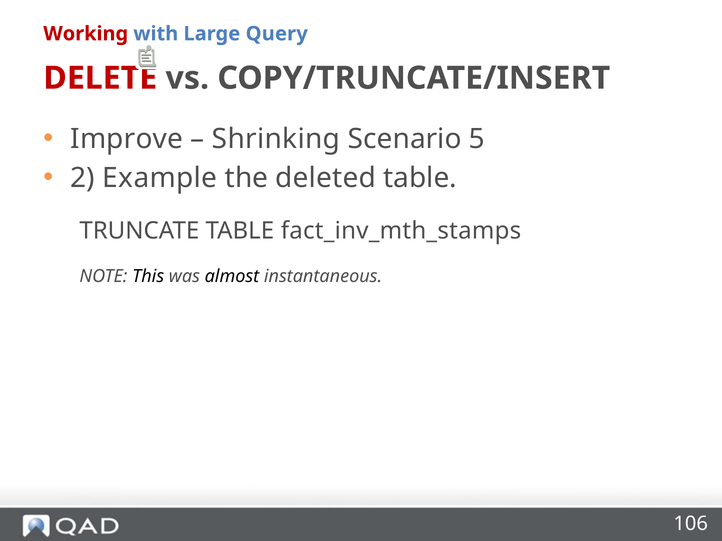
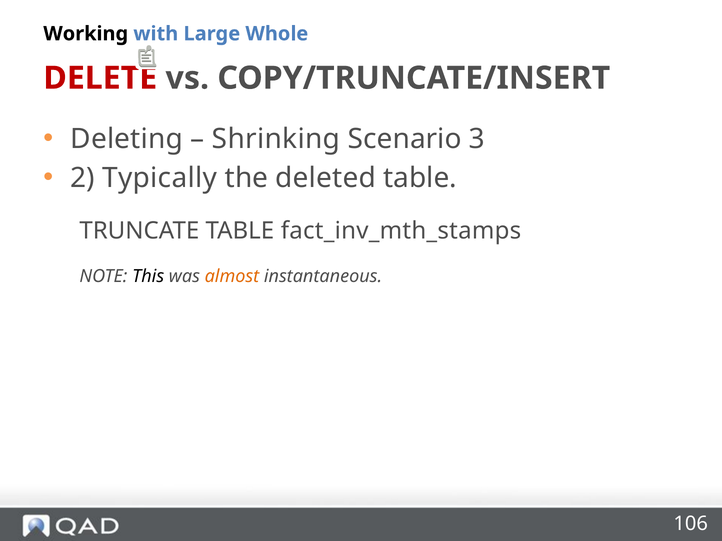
Working colour: red -> black
Query: Query -> Whole
Improve: Improve -> Deleting
5: 5 -> 3
Example: Example -> Typically
almost colour: black -> orange
